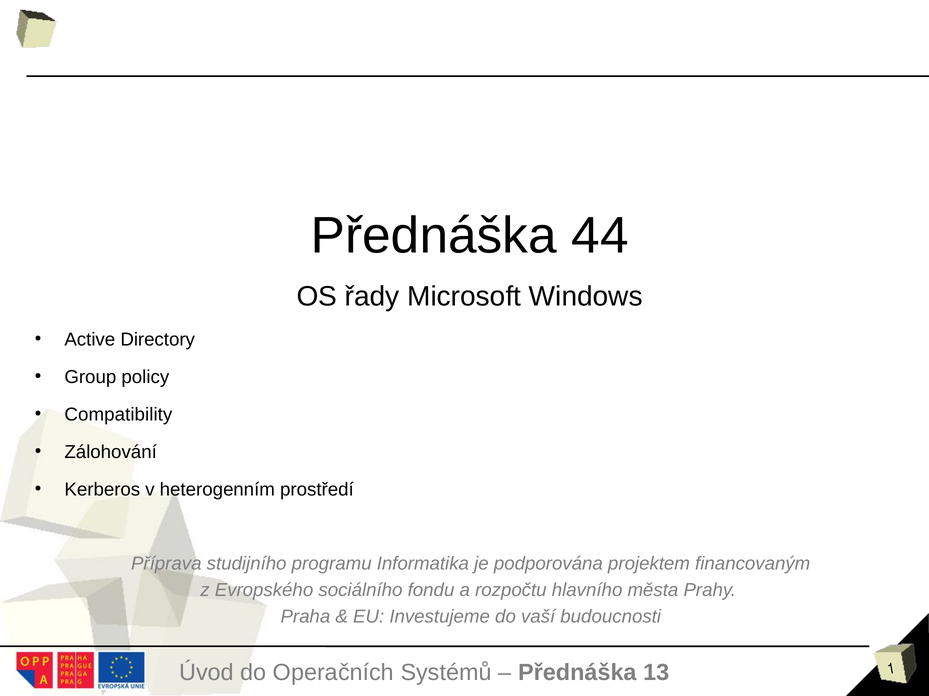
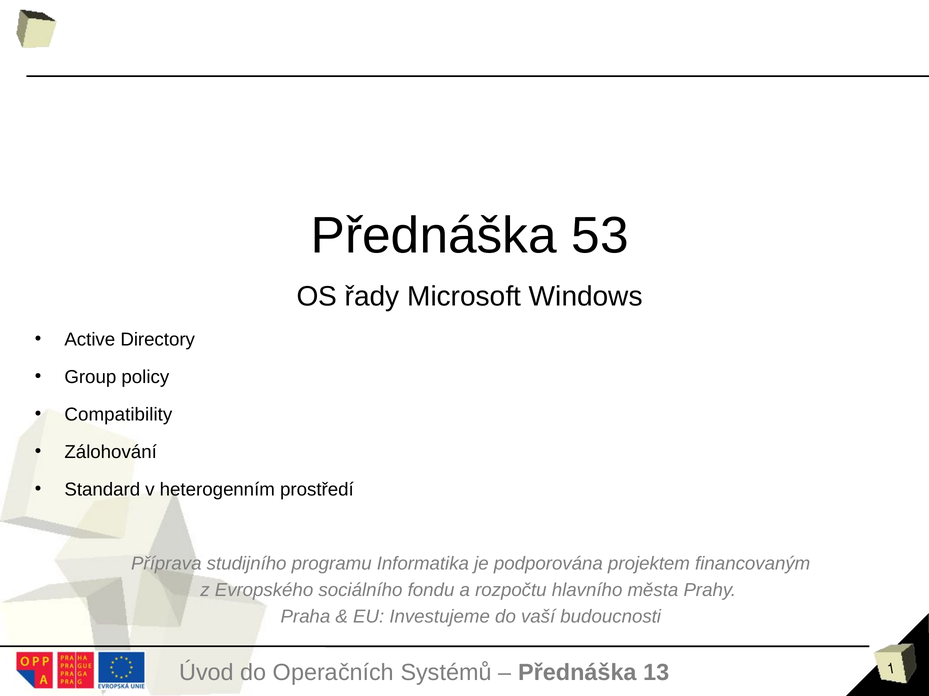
44: 44 -> 53
Kerberos: Kerberos -> Standard
